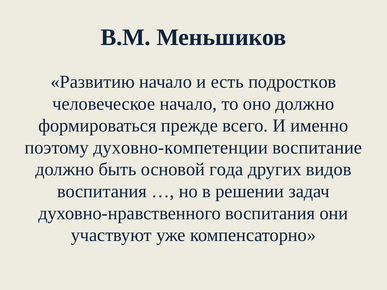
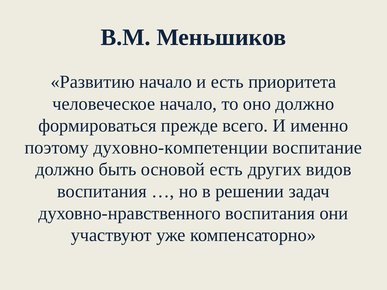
подростков: подростков -> приоритета
основой года: года -> есть
